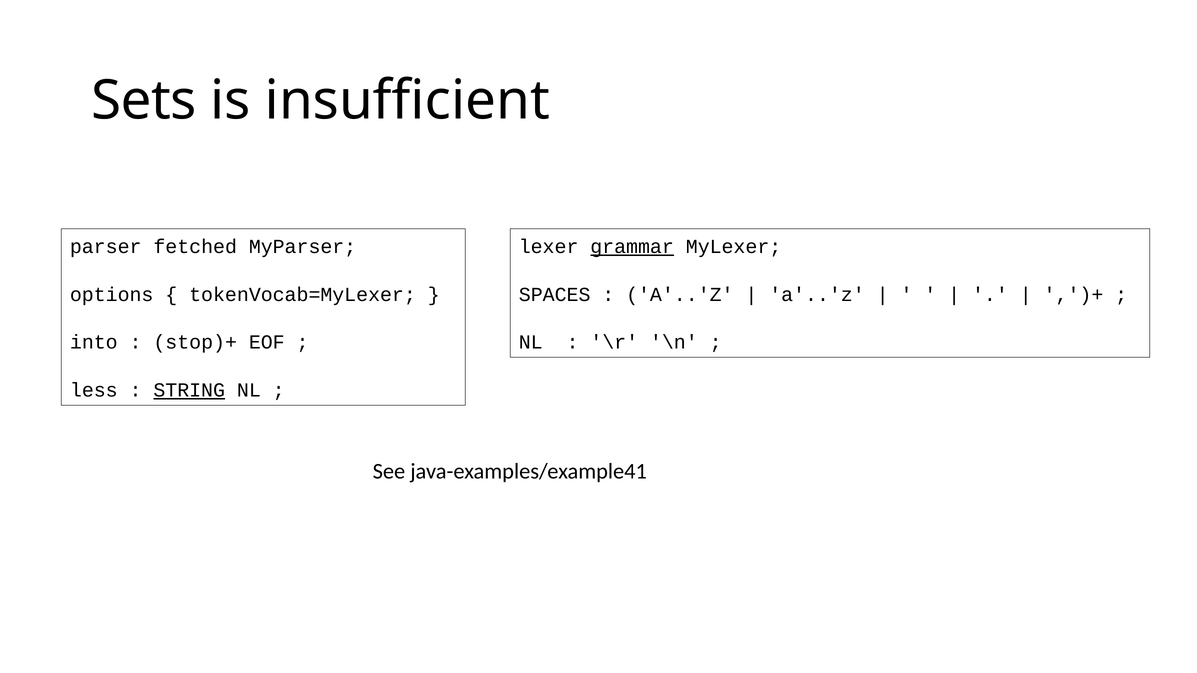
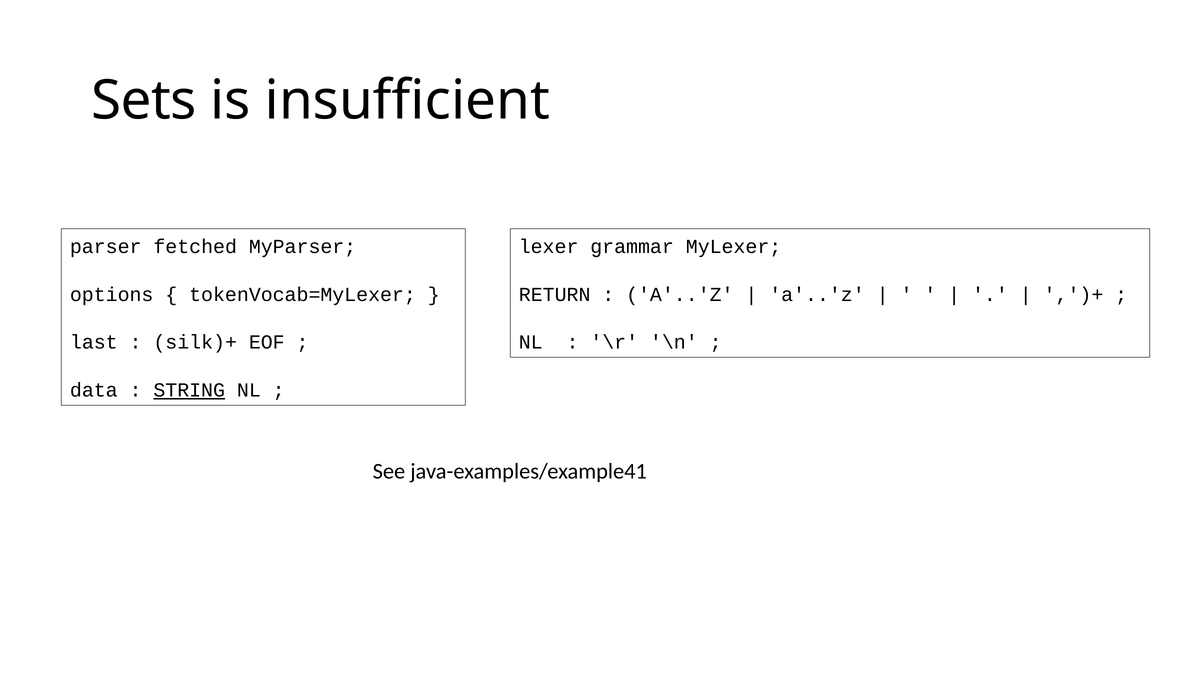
grammar underline: present -> none
SPACES: SPACES -> RETURN
into: into -> last
stop)+: stop)+ -> silk)+
less: less -> data
